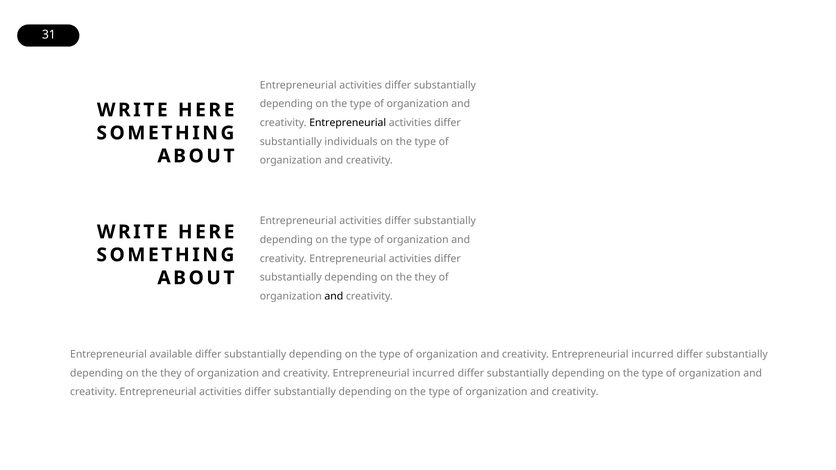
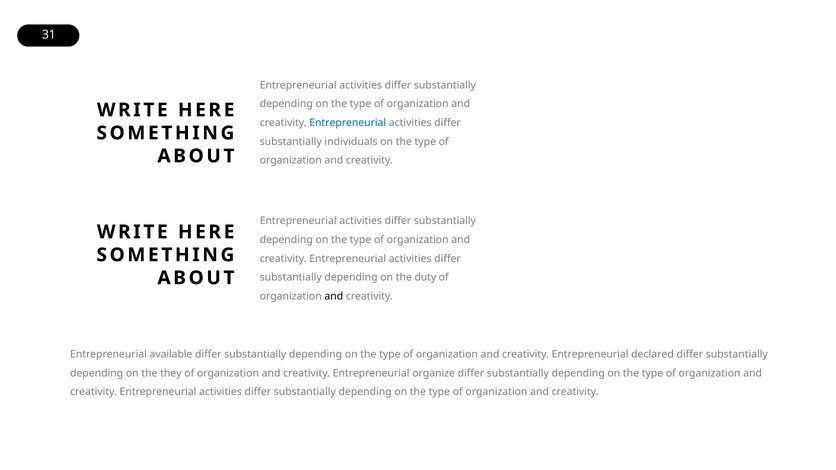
Entrepreneurial at (348, 123) colour: black -> blue
they at (425, 278): they -> duty
incurred at (652, 355): incurred -> declared
incurred at (434, 373): incurred -> organize
